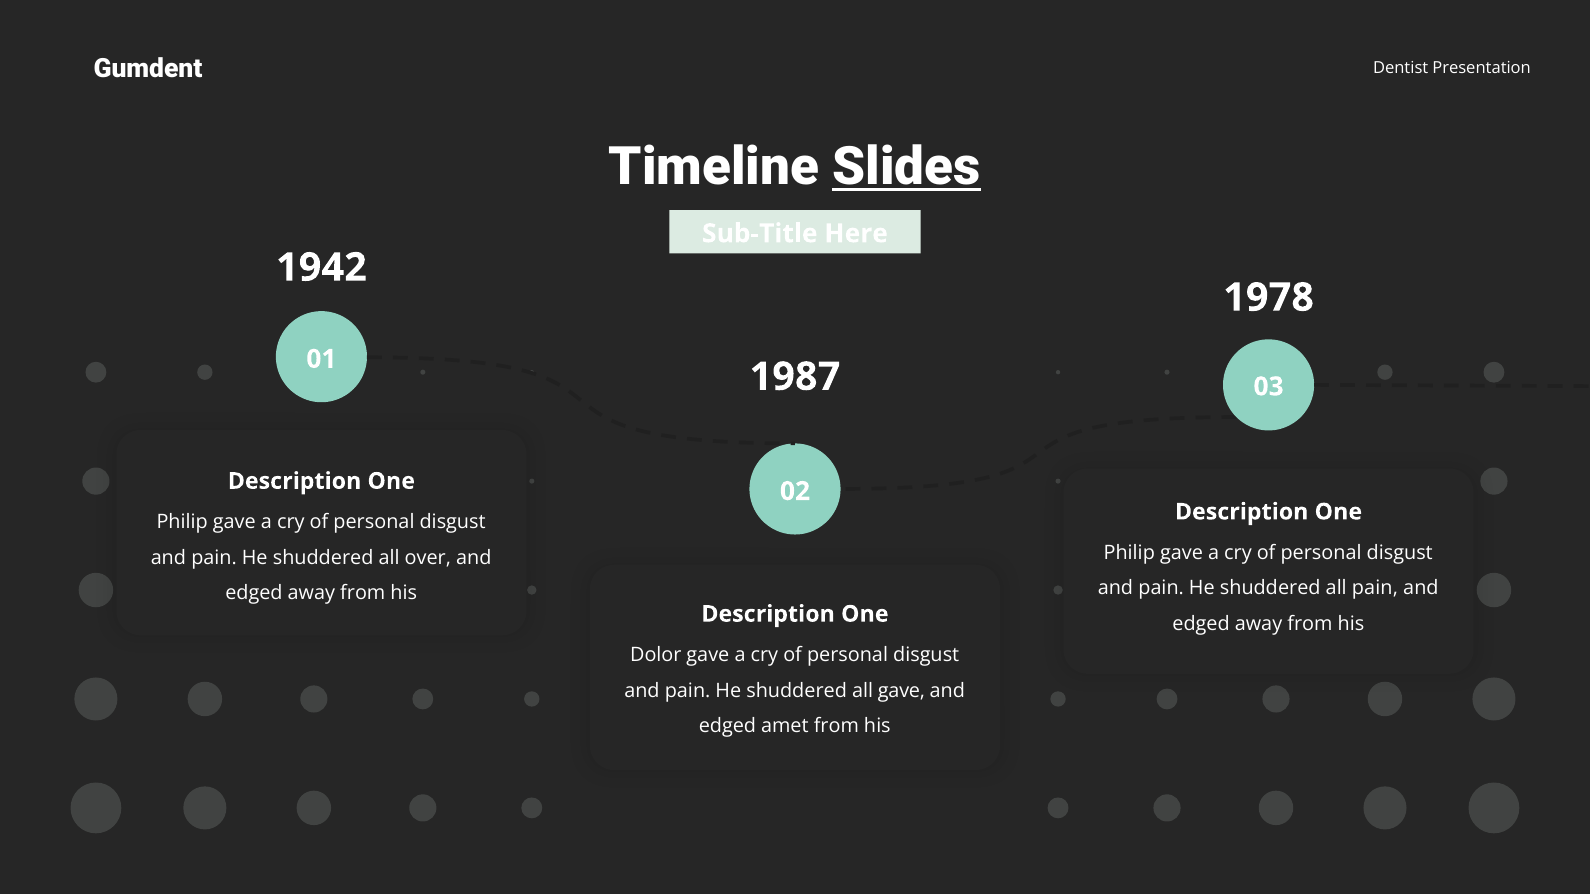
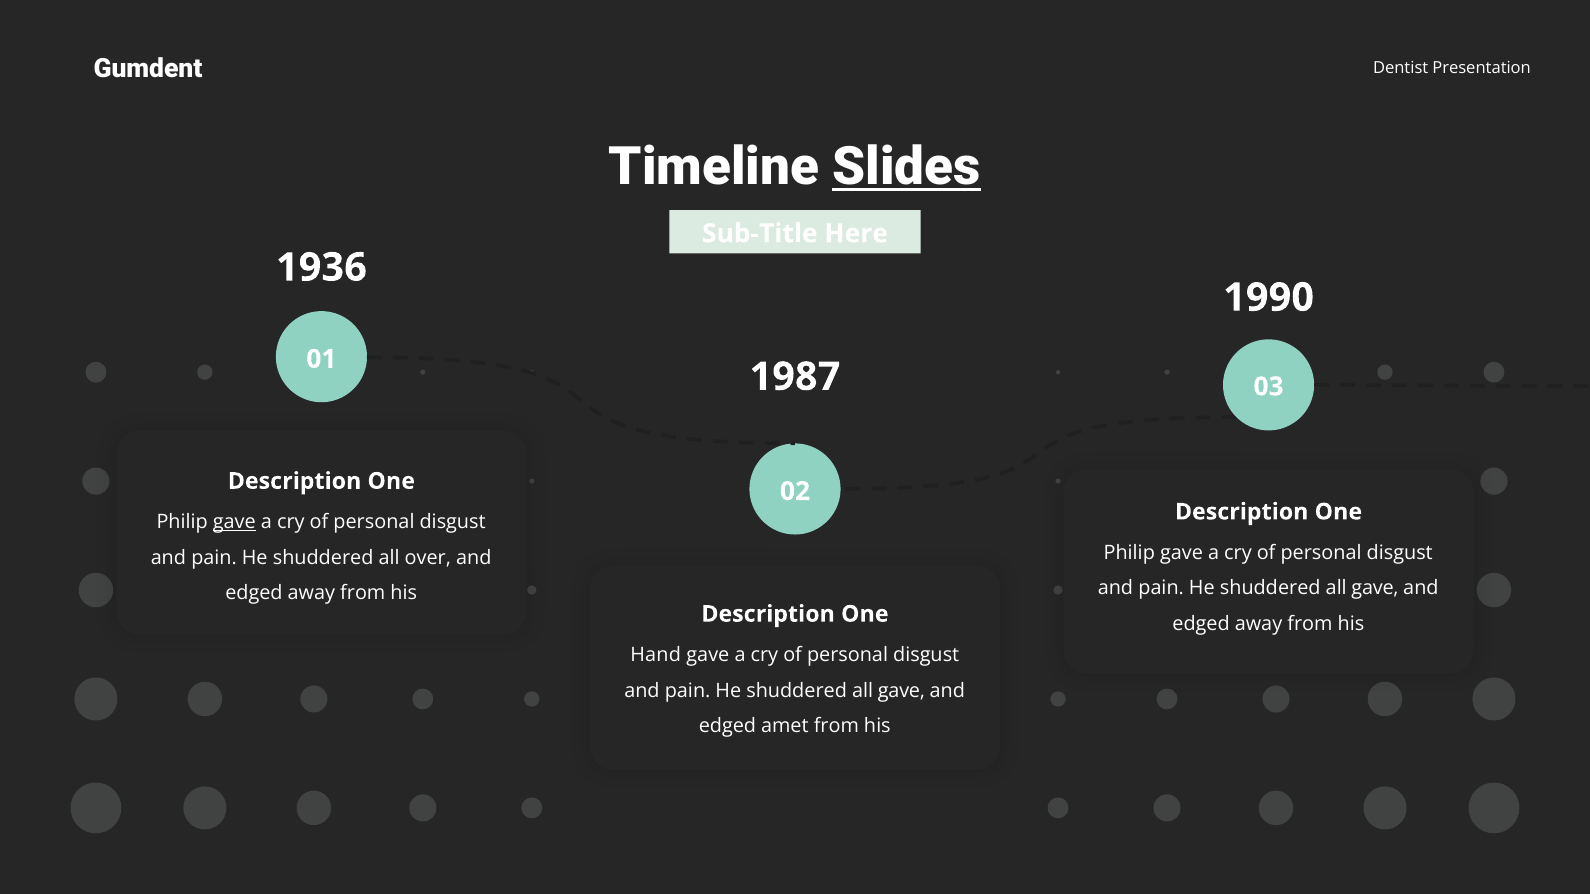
1942: 1942 -> 1936
1978: 1978 -> 1990
gave at (234, 522) underline: none -> present
pain at (1375, 589): pain -> gave
Dolor: Dolor -> Hand
